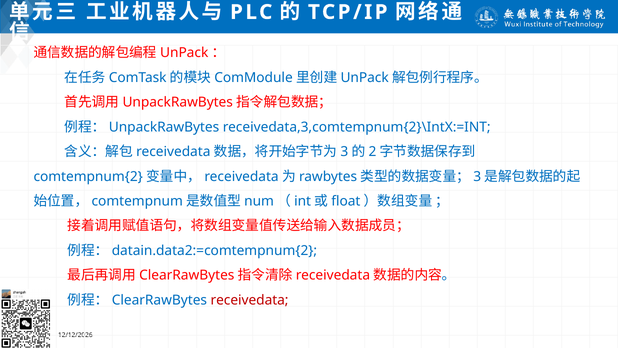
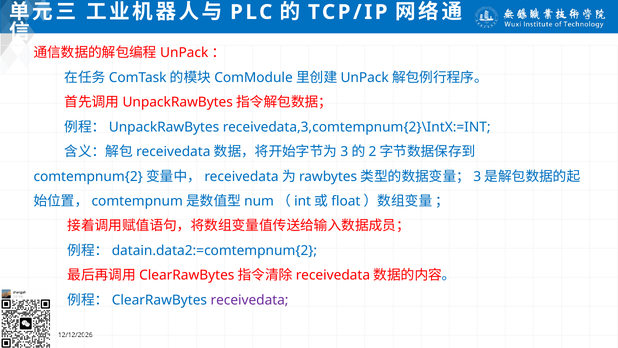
receivedata colour: red -> purple
